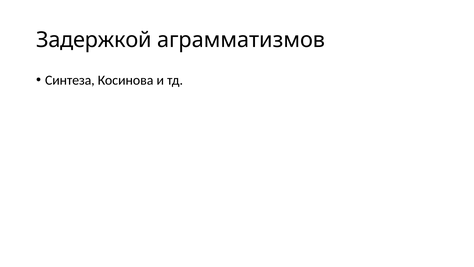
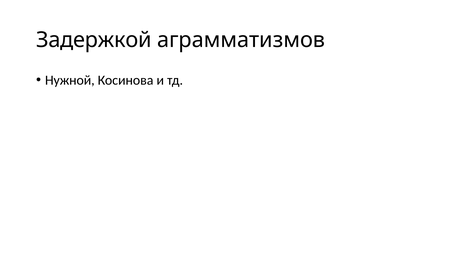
Синтеза: Синтеза -> Нужной
